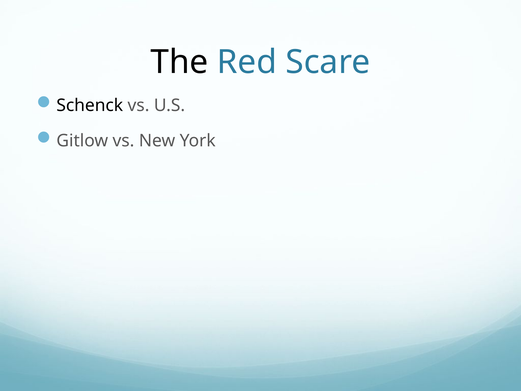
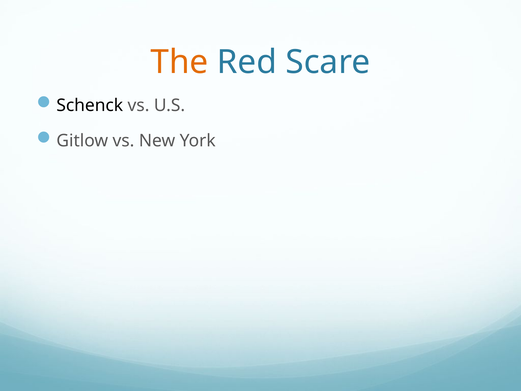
The colour: black -> orange
